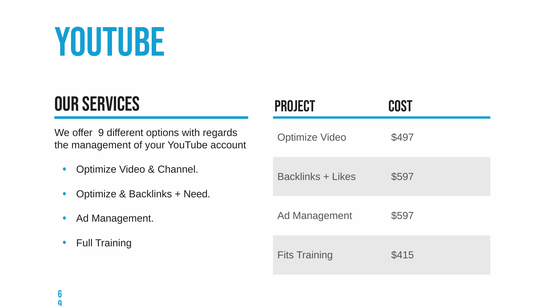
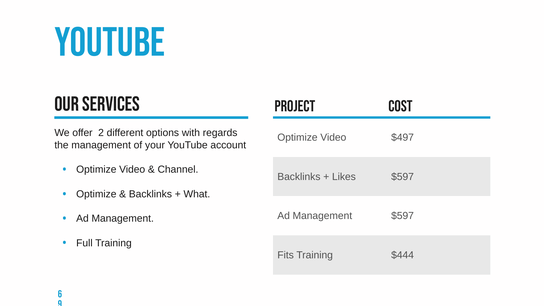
offer 9: 9 -> 2
Need: Need -> What
$415: $415 -> $444
